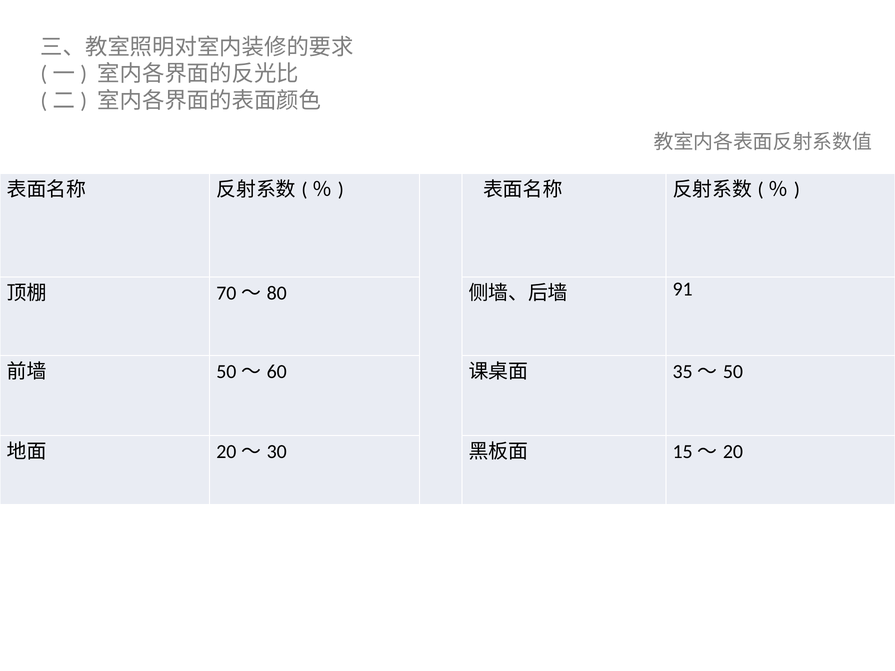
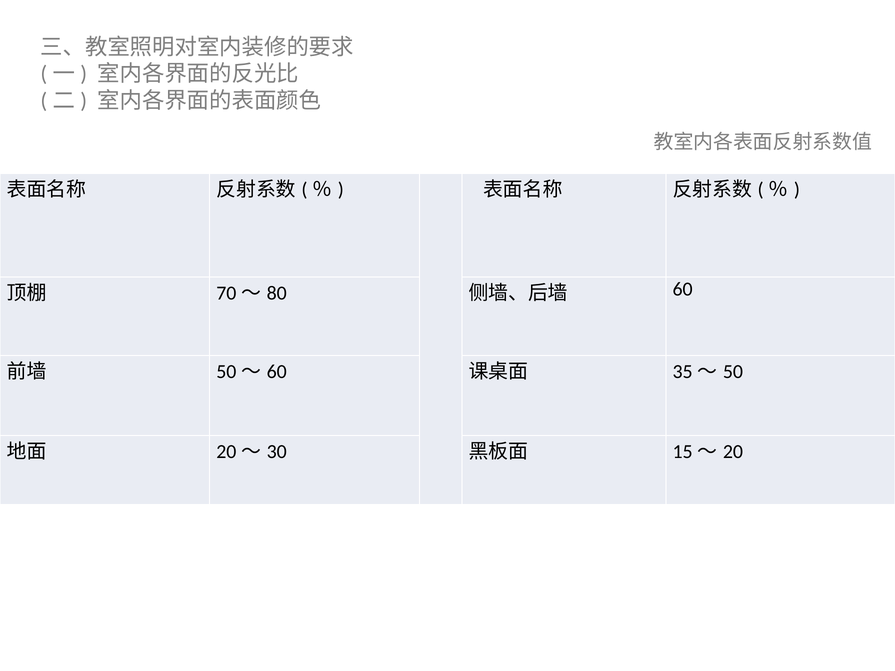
91 at (683, 290): 91 -> 60
